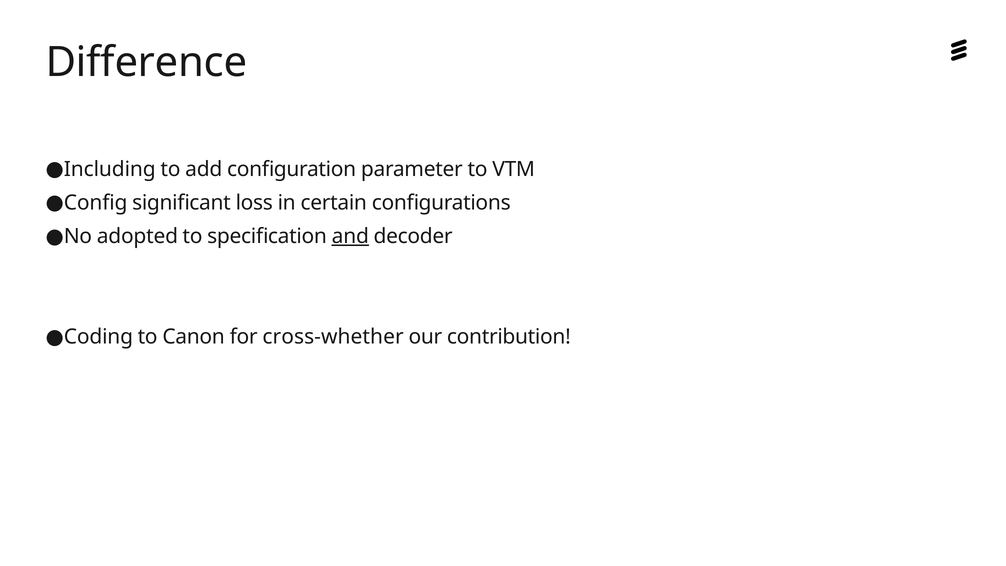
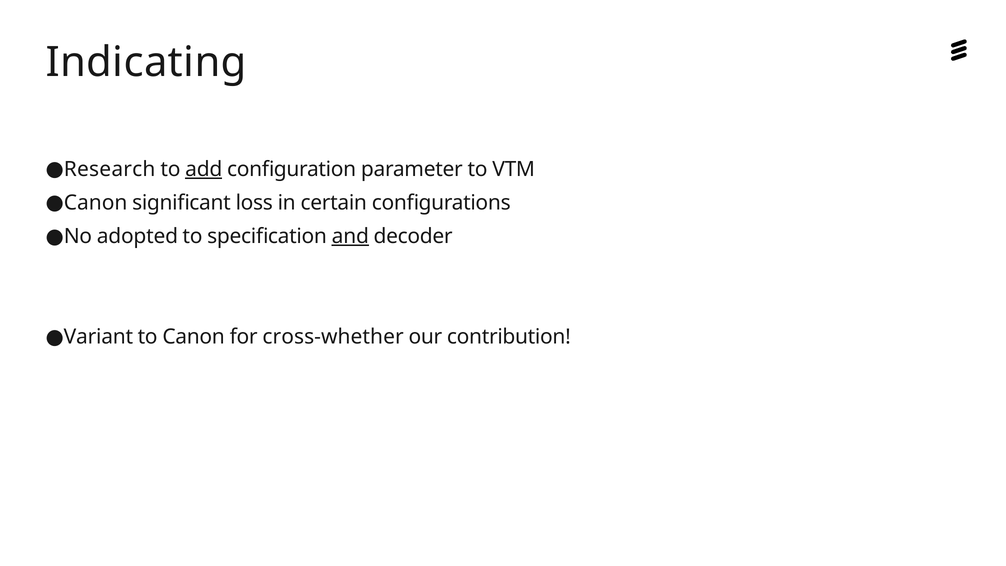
Difference: Difference -> Indicating
Including: Including -> Research
add underline: none -> present
Config at (96, 203): Config -> Canon
Coding: Coding -> Variant
